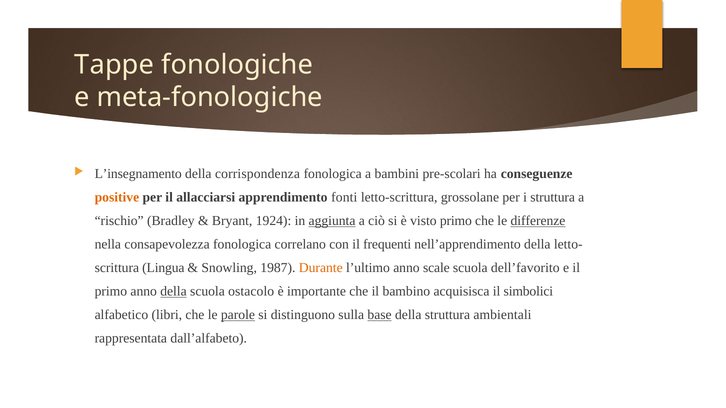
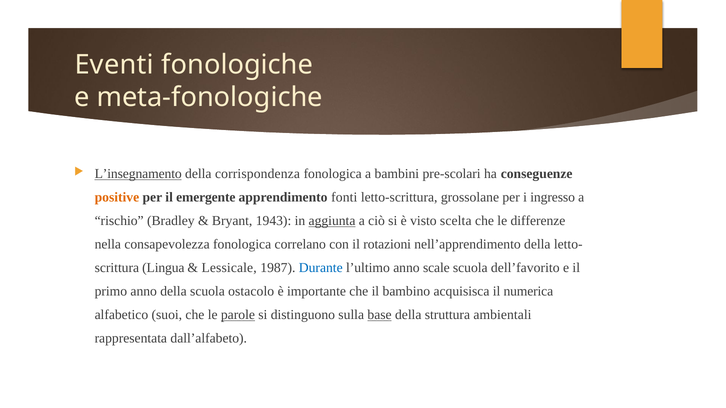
Tappe: Tappe -> Eventi
L’insegnamento underline: none -> present
allacciarsi: allacciarsi -> emergente
i struttura: struttura -> ingresso
1924: 1924 -> 1943
visto primo: primo -> scelta
differenze underline: present -> none
frequenti: frequenti -> rotazioni
Snowling: Snowling -> Lessicale
Durante colour: orange -> blue
della at (173, 292) underline: present -> none
simbolici: simbolici -> numerica
libri: libri -> suoi
